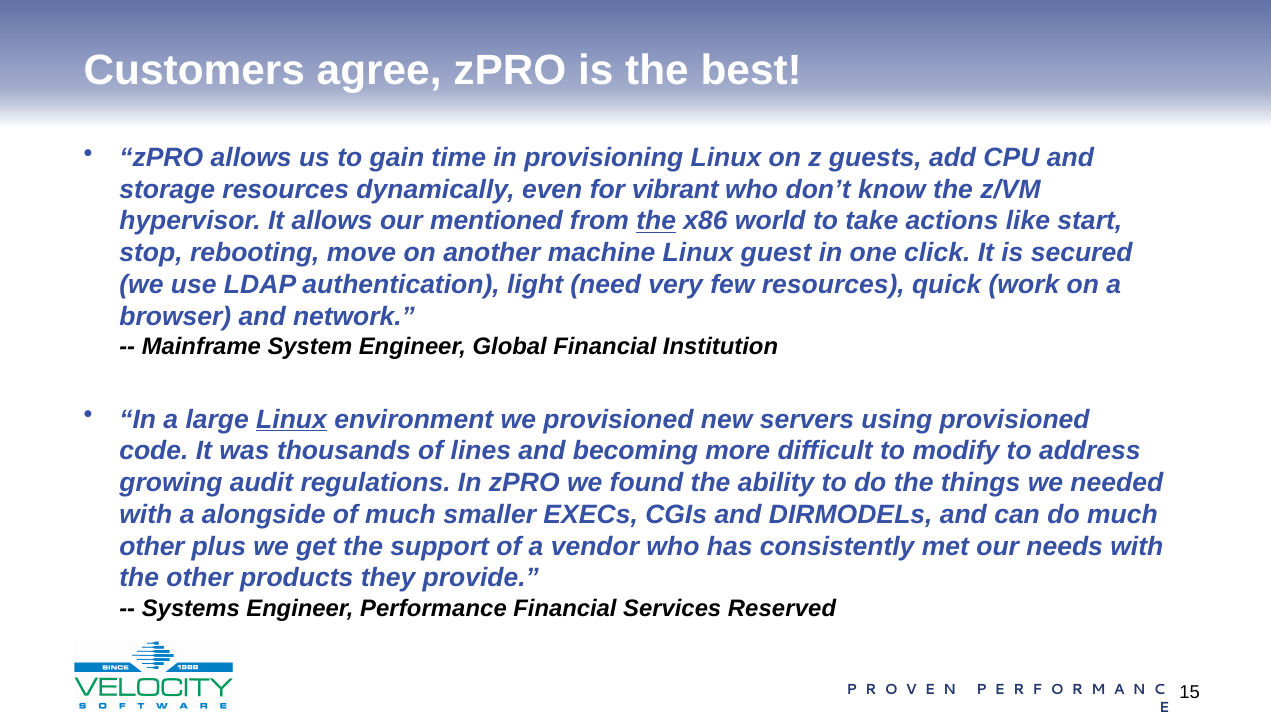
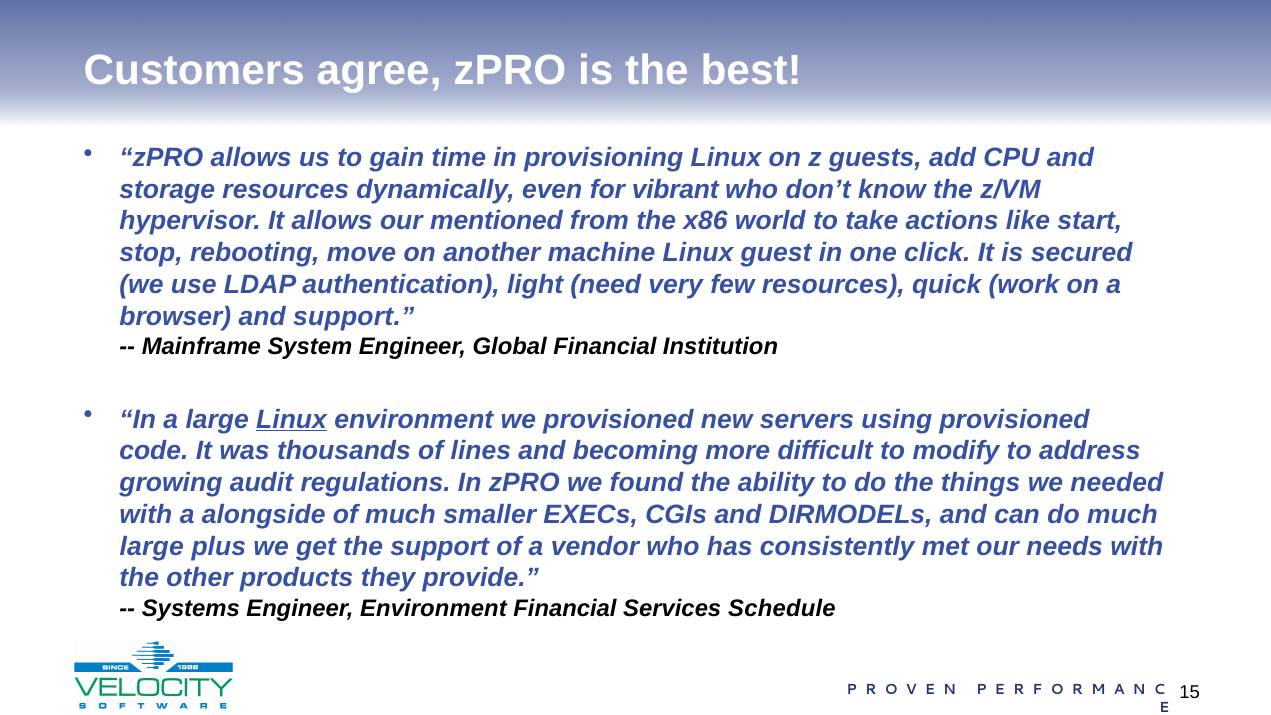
the at (656, 221) underline: present -> none
and network: network -> support
other at (152, 546): other -> large
Engineer Performance: Performance -> Environment
Reserved: Reserved -> Schedule
